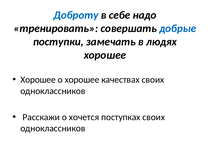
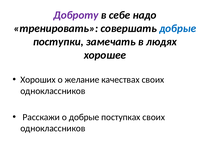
Доброту colour: blue -> purple
Хорошее at (38, 79): Хорошее -> Хороших
о хорошее: хорошее -> желание
о хочется: хочется -> добрые
